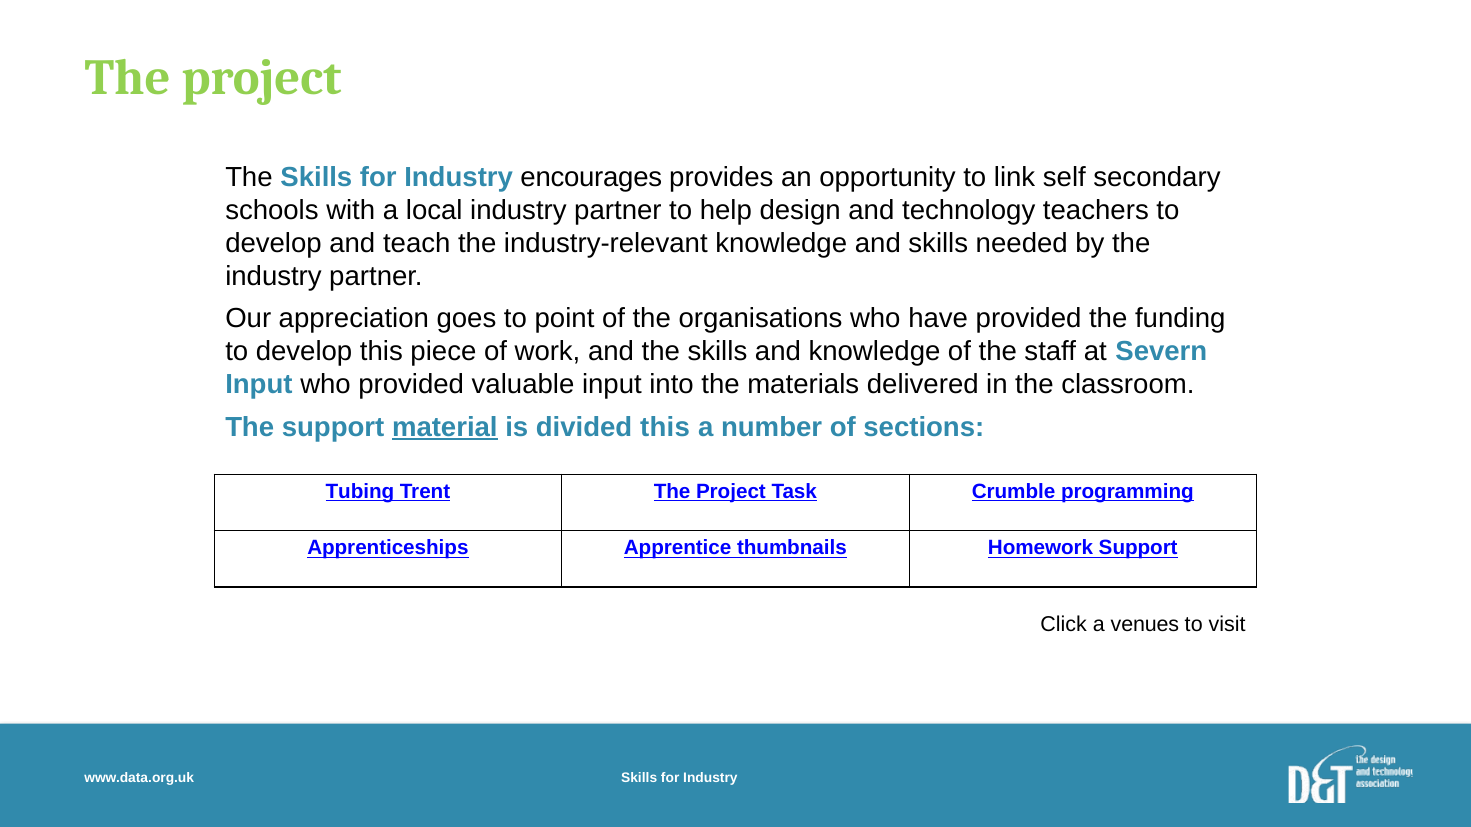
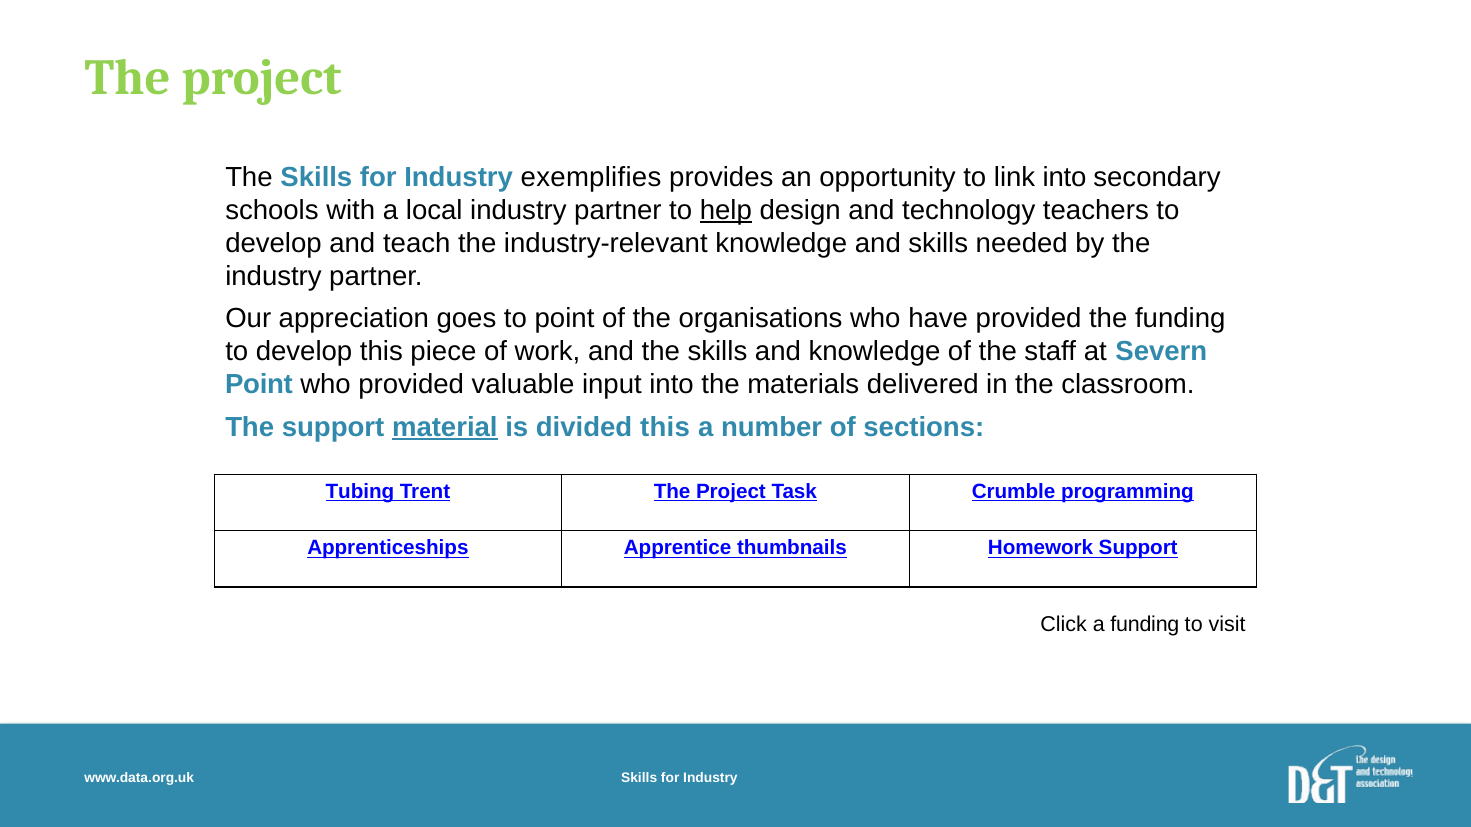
encourages: encourages -> exemplifies
link self: self -> into
help underline: none -> present
Input at (259, 385): Input -> Point
a venues: venues -> funding
